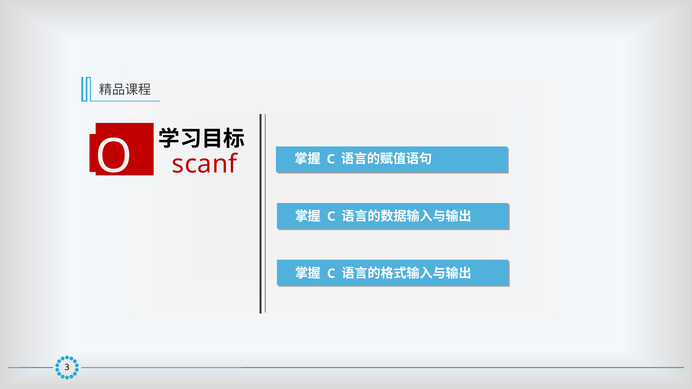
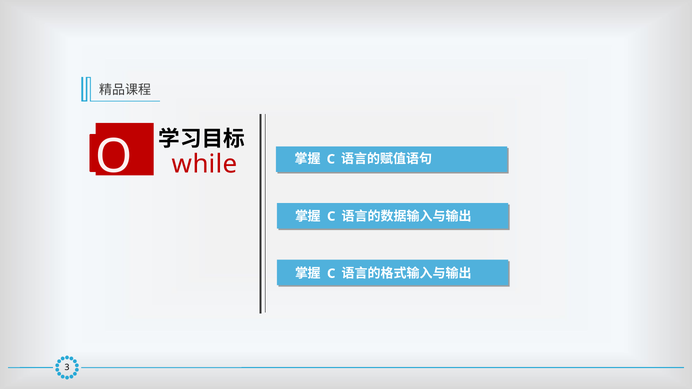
scanf: scanf -> while
